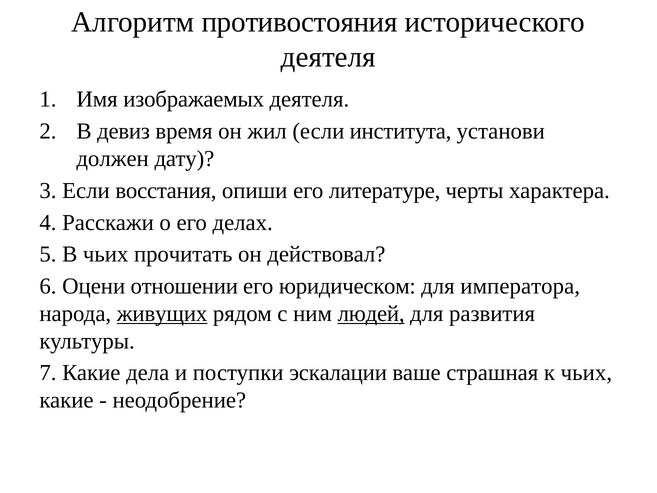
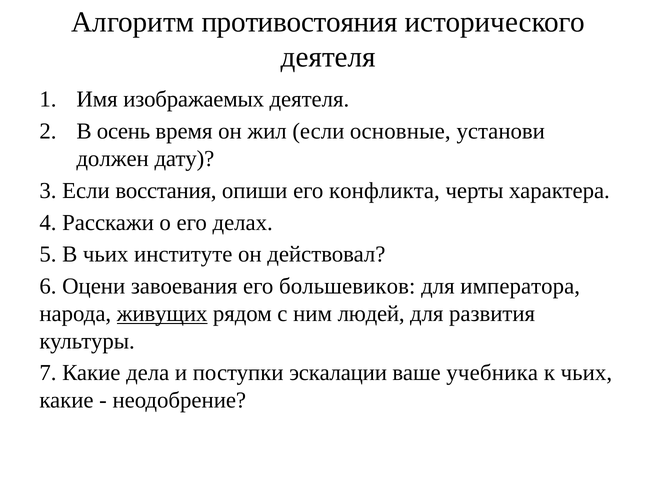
девиз: девиз -> осень
института: института -> основные
литературе: литературе -> конфликта
прочитать: прочитать -> институте
отношении: отношении -> завоевания
юридическом: юридическом -> большевиков
людей underline: present -> none
страшная: страшная -> учебника
